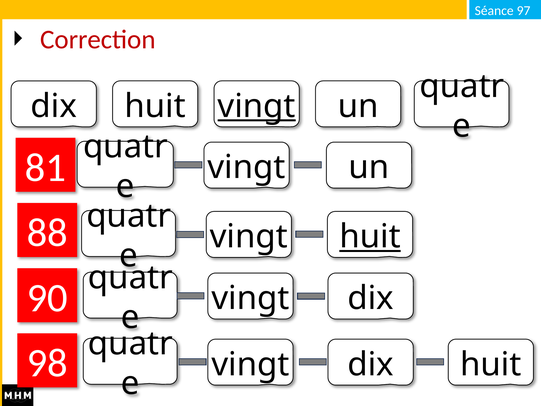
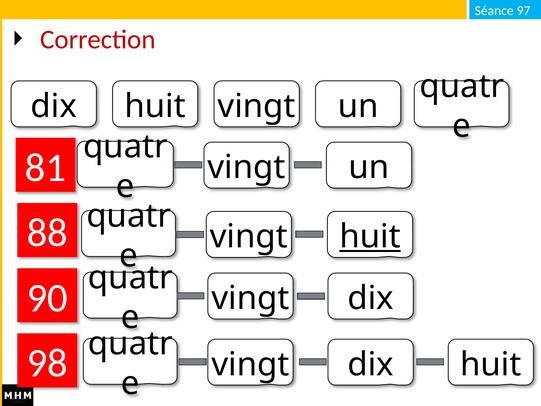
vingt at (257, 106) underline: present -> none
